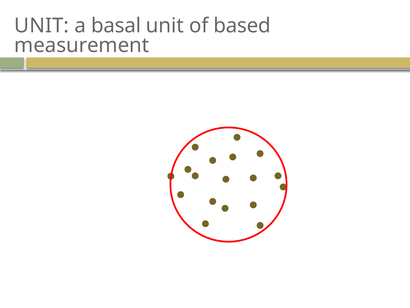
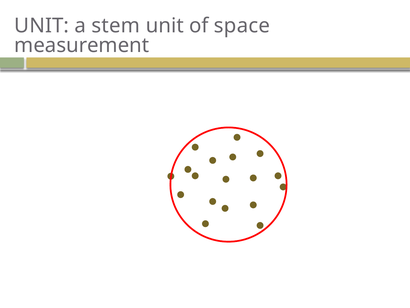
basal: basal -> stem
based: based -> space
